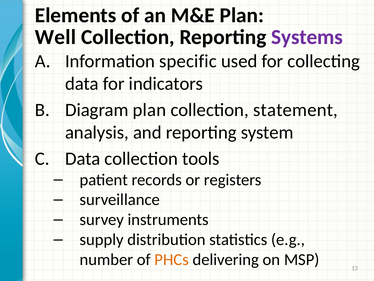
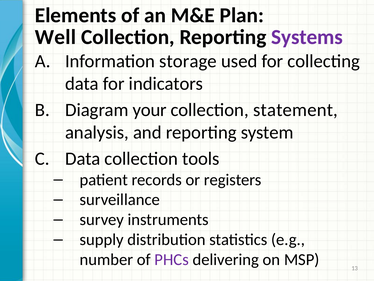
specific: specific -> storage
Diagram plan: plan -> your
PHCs colour: orange -> purple
